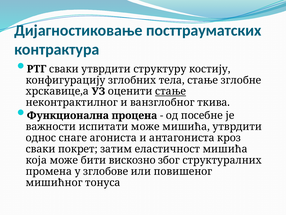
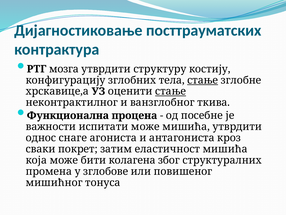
РТГ сваки: сваки -> мозга
стање at (203, 80) underline: none -> present
вискозно: вискозно -> колагена
